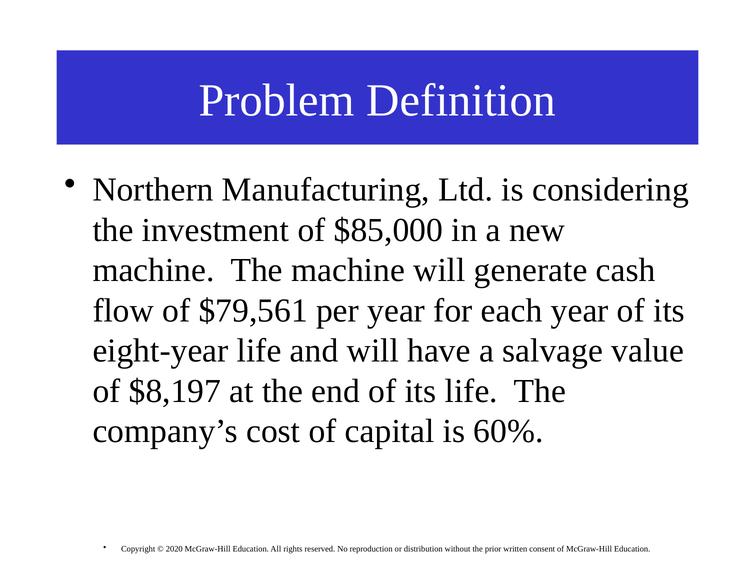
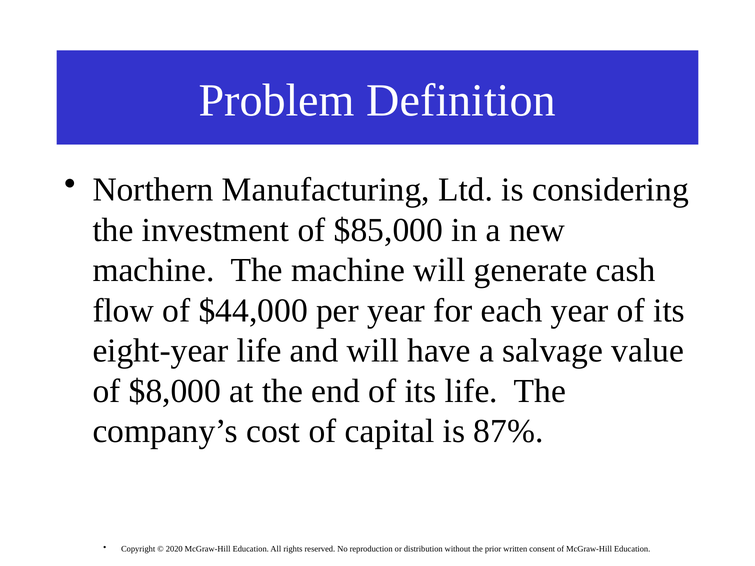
$79,561: $79,561 -> $44,000
$8,197: $8,197 -> $8,000
60%: 60% -> 87%
